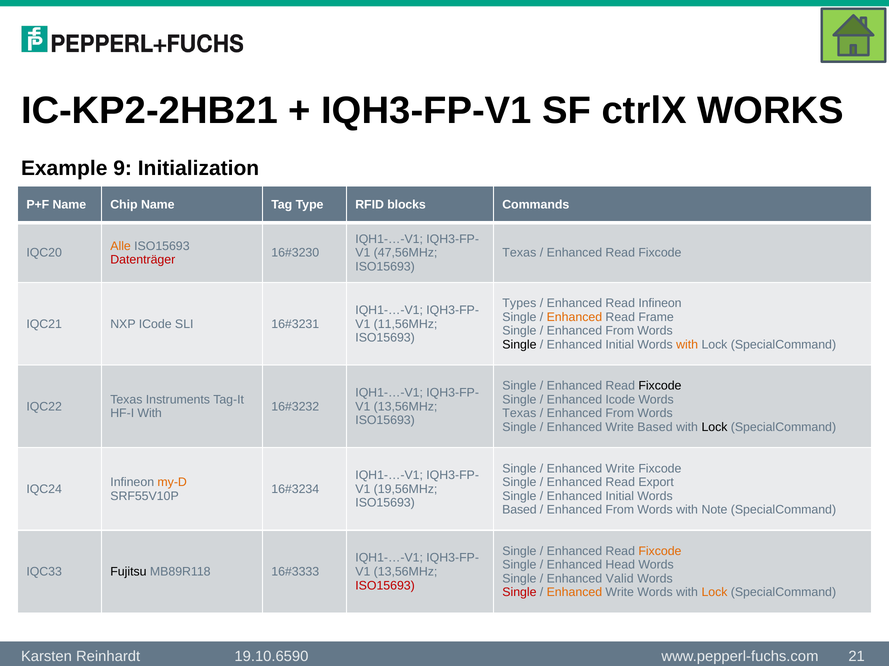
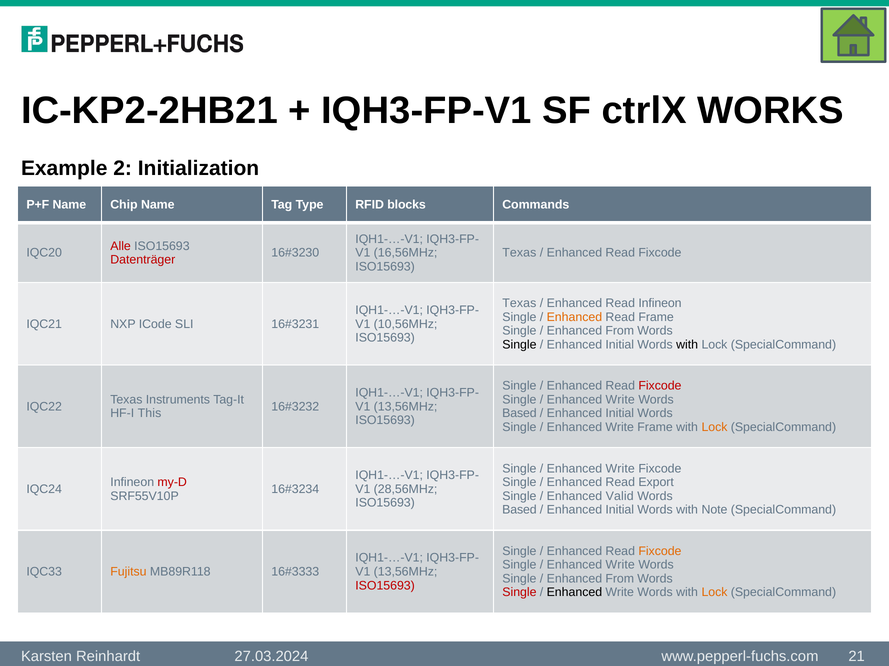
9: 9 -> 2
Alle colour: orange -> red
47,56MHz: 47,56MHz -> 16,56MHz
Types at (519, 304): Types -> Texas
11,56MHz: 11,56MHz -> 10,56MHz
with at (687, 345) colour: orange -> black
Fixcode at (660, 386) colour: black -> red
Icode at (620, 400): Icode -> Write
HF-I With: With -> This
Texas at (519, 414): Texas -> Based
From at (620, 414): From -> Initial
Write Based: Based -> Frame
Lock at (714, 428) colour: black -> orange
my-D colour: orange -> red
19,56MHz: 19,56MHz -> 28,56MHz
Initial at (620, 497): Initial -> Valid
From at (620, 510): From -> Initial
Head at (620, 565): Head -> Write
Fujitsu colour: black -> orange
Valid at (620, 579): Valid -> From
Enhanced at (574, 593) colour: orange -> black
19.10.6590: 19.10.6590 -> 27.03.2024
